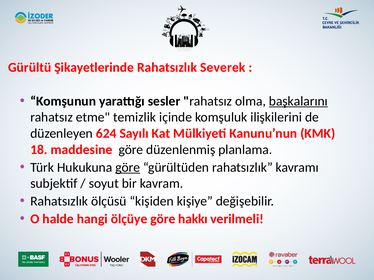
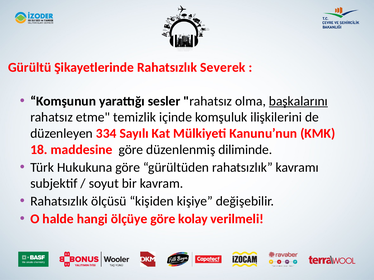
624: 624 -> 334
planlama: planlama -> diliminde
göre at (128, 168) underline: present -> none
hakkı: hakkı -> kolay
